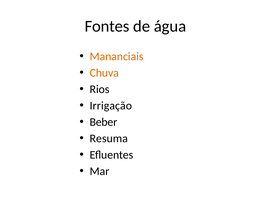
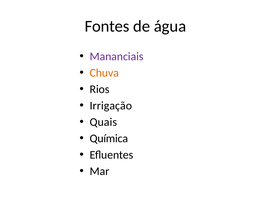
Mananciais colour: orange -> purple
Beber: Beber -> Quais
Resuma: Resuma -> Química
